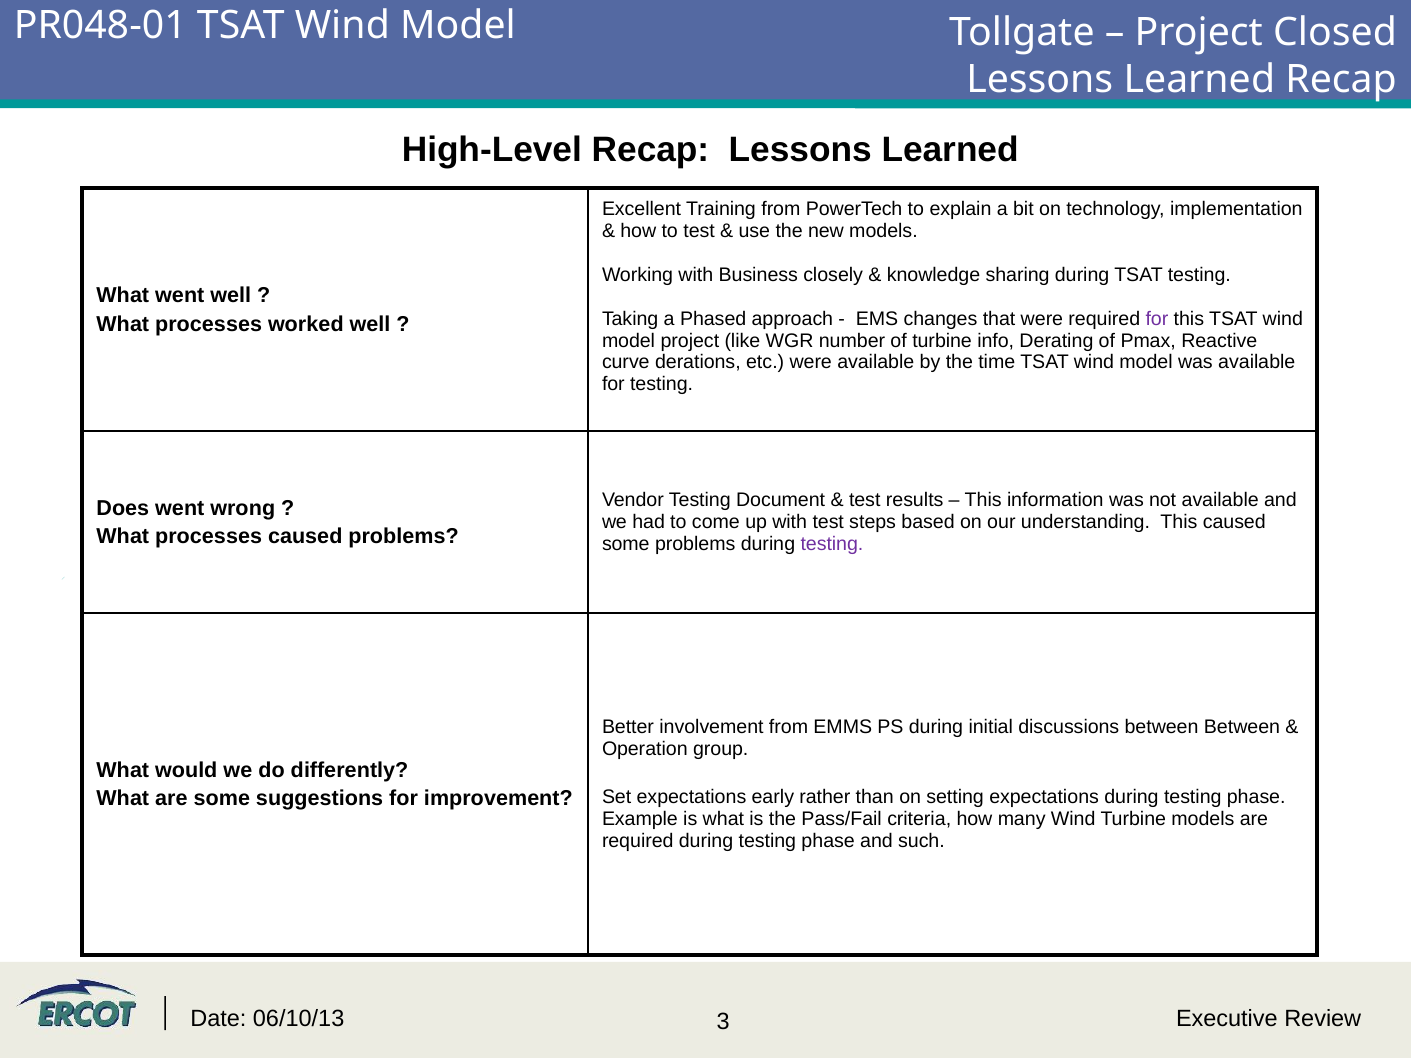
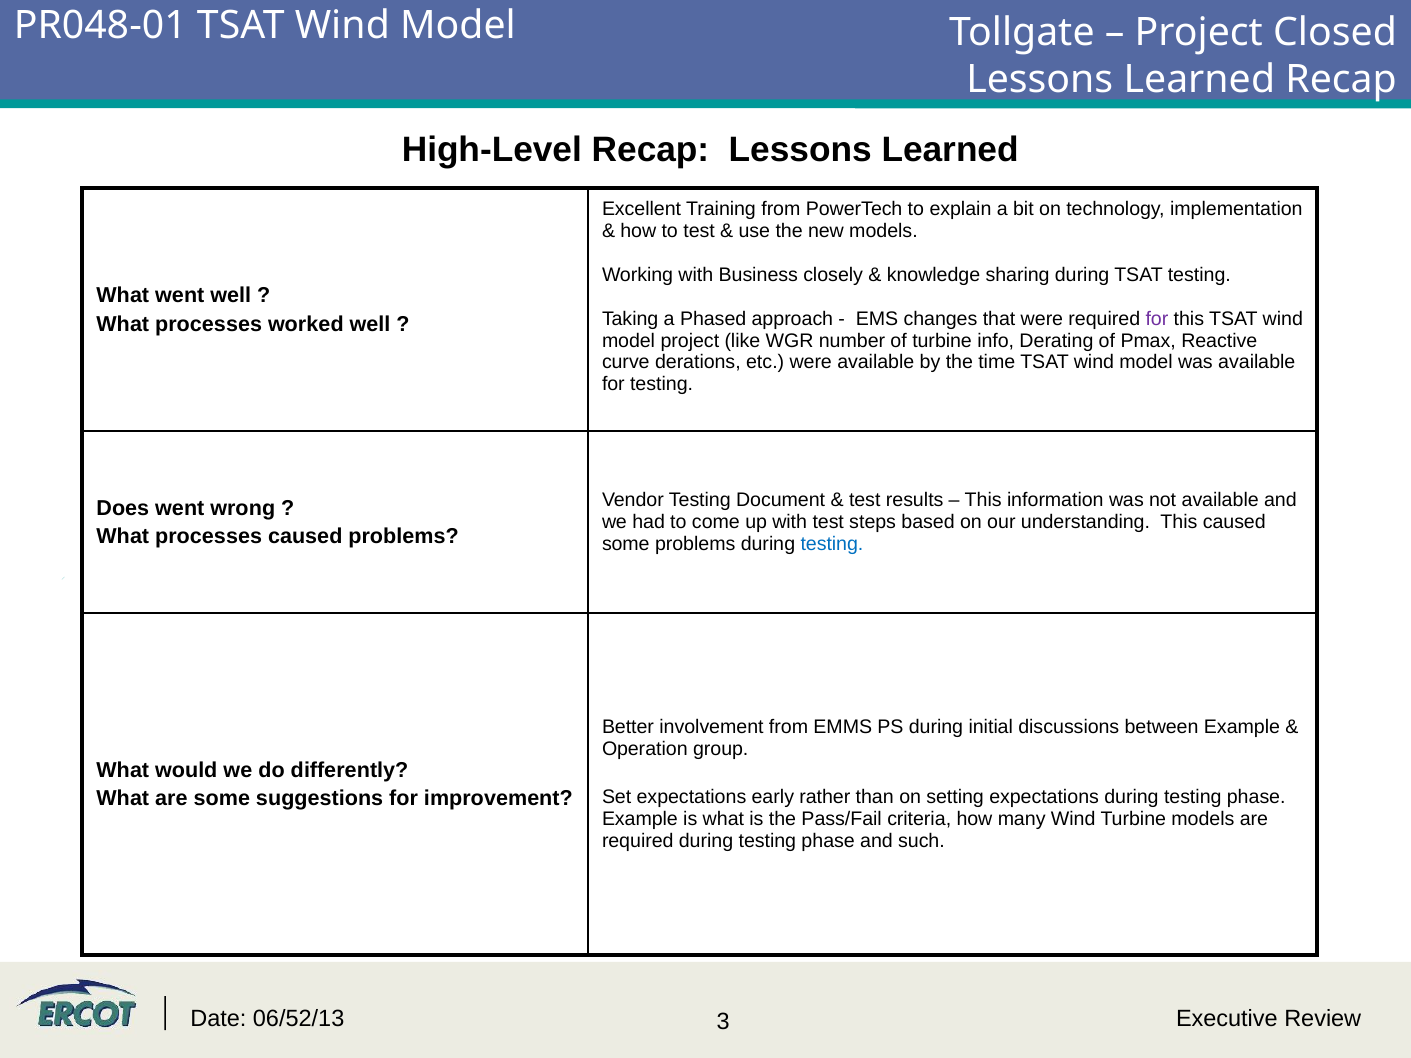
testing at (832, 544) colour: purple -> blue
between Between: Between -> Example
06/10/13: 06/10/13 -> 06/52/13
